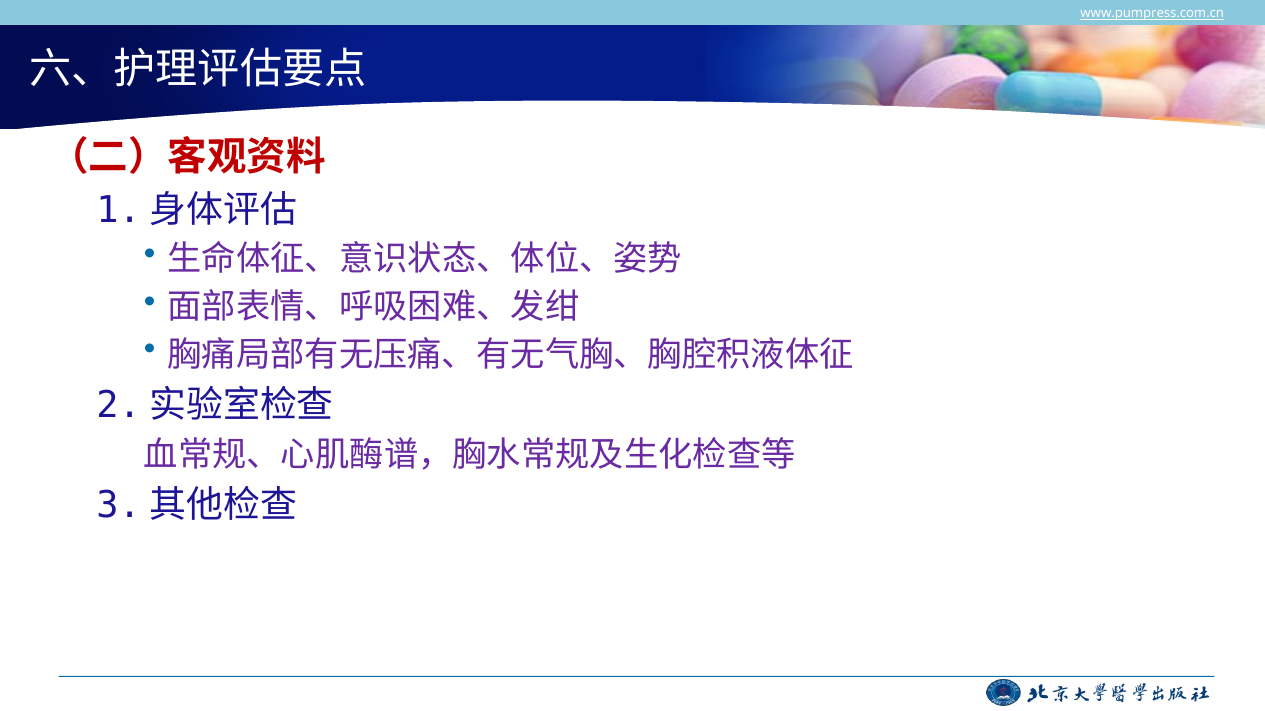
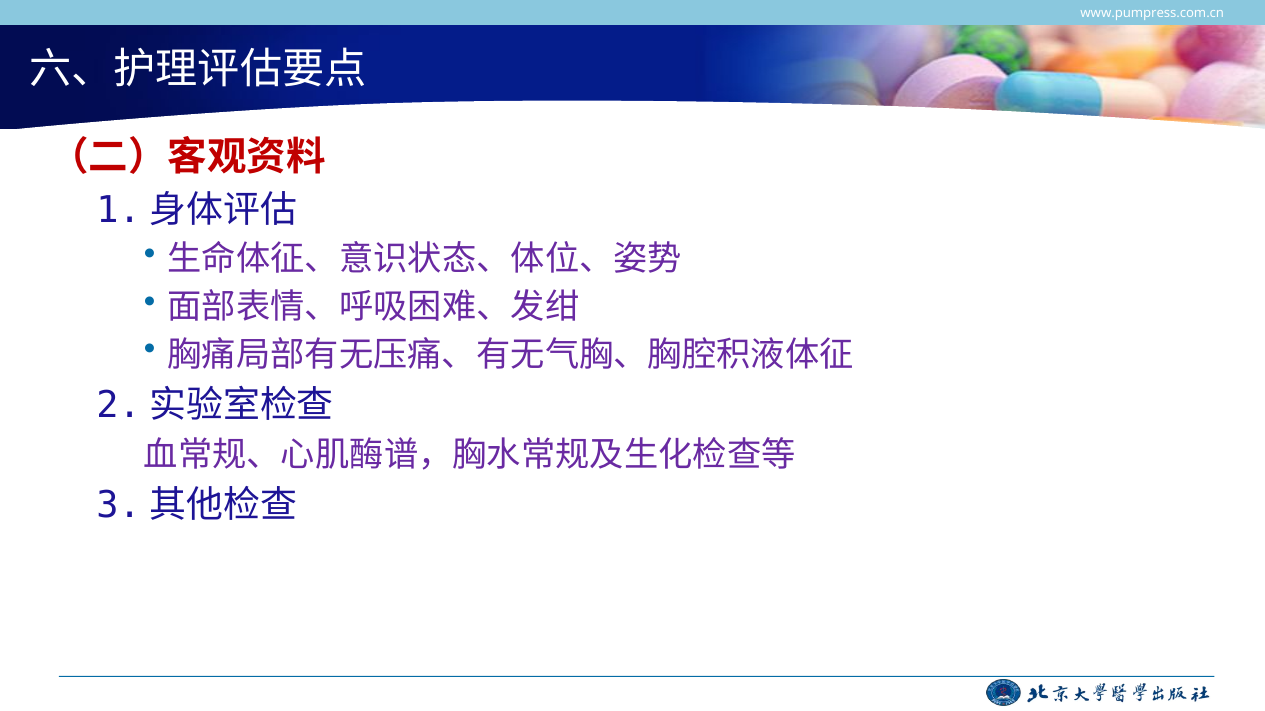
www.pumpress.com.cn underline: present -> none
